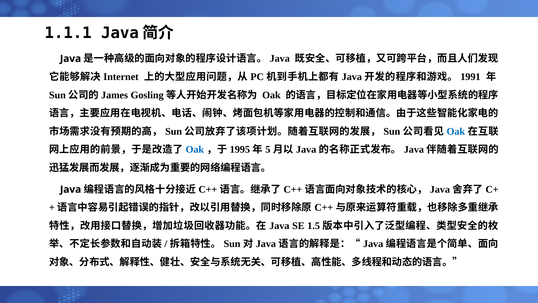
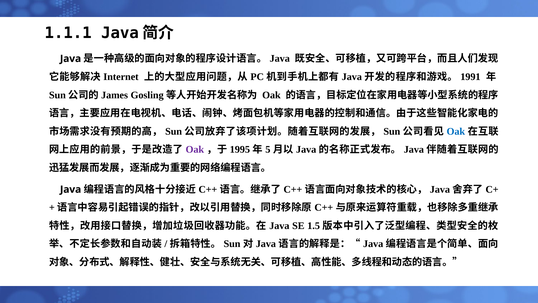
Oak at (195, 149) colour: blue -> purple
